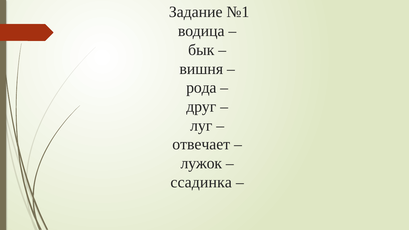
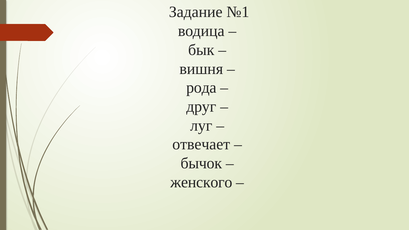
лужок: лужок -> бычок
ссадинка: ссадинка -> женского
